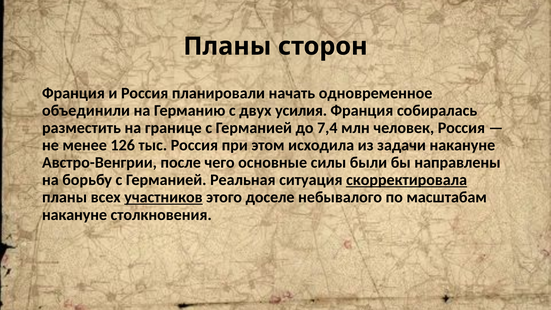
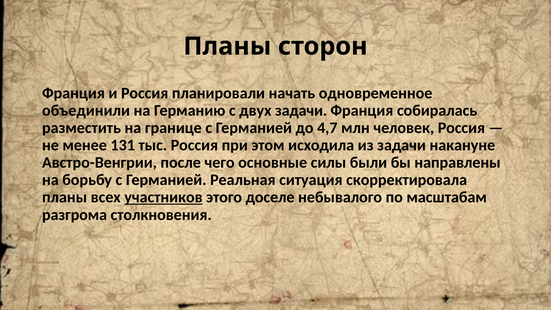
двух усилия: усилия -> задачи
7,4: 7,4 -> 4,7
126: 126 -> 131
скорректировала underline: present -> none
накануне at (75, 215): накануне -> разгрома
